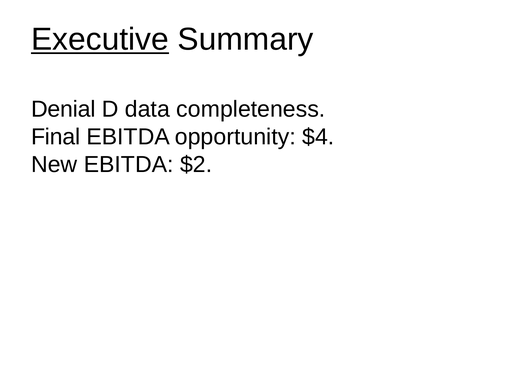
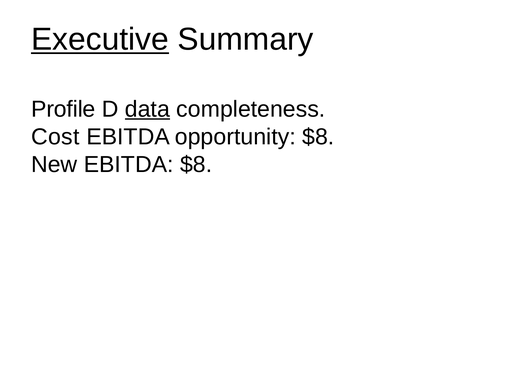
Denial: Denial -> Profile
data underline: none -> present
Final: Final -> Cost
opportunity $4: $4 -> $8
EBITDA $2: $2 -> $8
